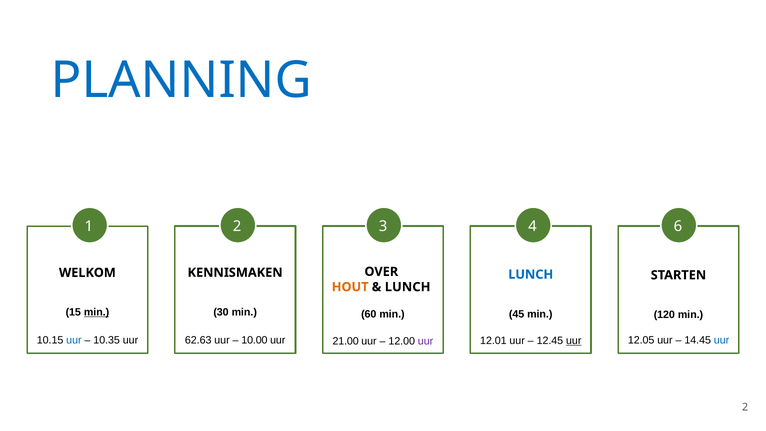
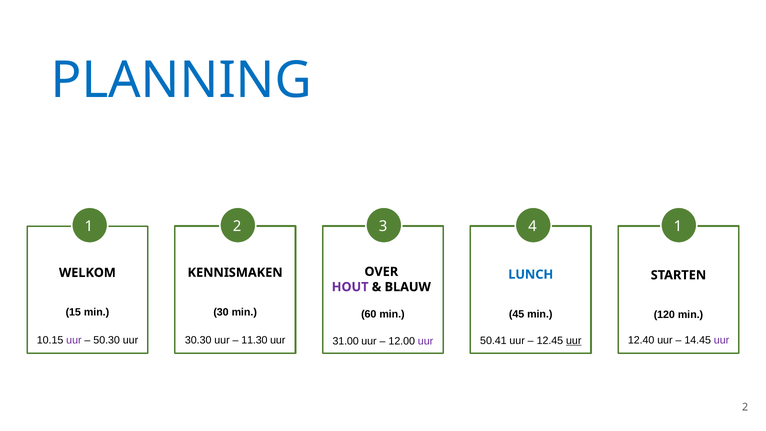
4 6: 6 -> 1
HOUT colour: orange -> purple
LUNCH at (408, 287): LUNCH -> BLAUW
min at (97, 312) underline: present -> none
62.63: 62.63 -> 30.30
10.00: 10.00 -> 11.30
12.05: 12.05 -> 12.40
uur at (722, 340) colour: blue -> purple
uur at (74, 340) colour: blue -> purple
10.35: 10.35 -> 50.30
12.01: 12.01 -> 50.41
21.00: 21.00 -> 31.00
